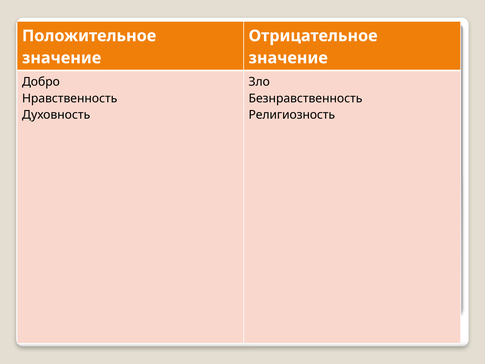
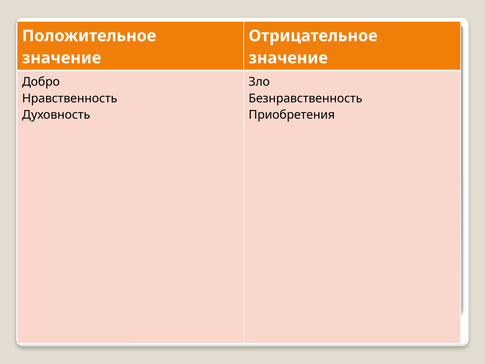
Религиозность: Религиозность -> Приобретения
